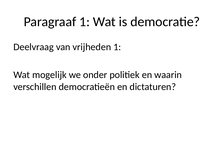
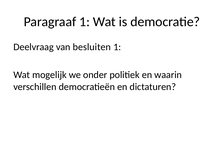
vrijheden: vrijheden -> besluiten
